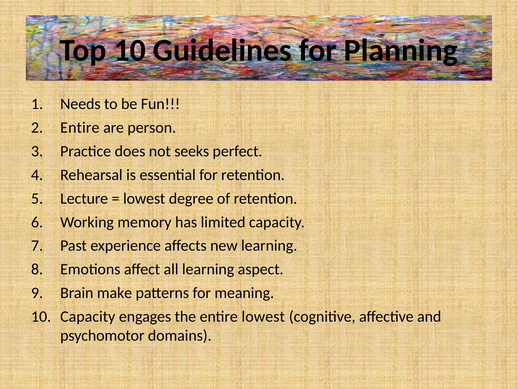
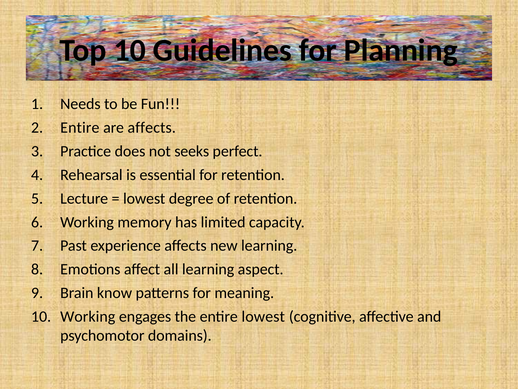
are person: person -> affects
make: make -> know
10 Capacity: Capacity -> Working
